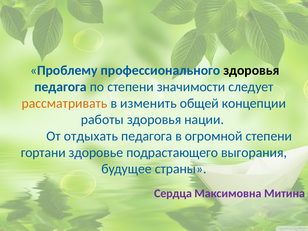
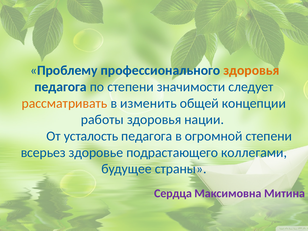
здоровья at (251, 70) colour: black -> orange
отдыхать: отдыхать -> усталость
гортани: гортани -> всерьез
выгорания: выгорания -> коллегами
